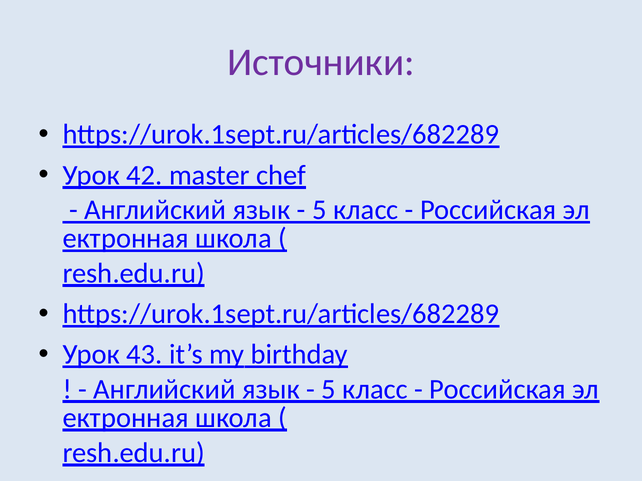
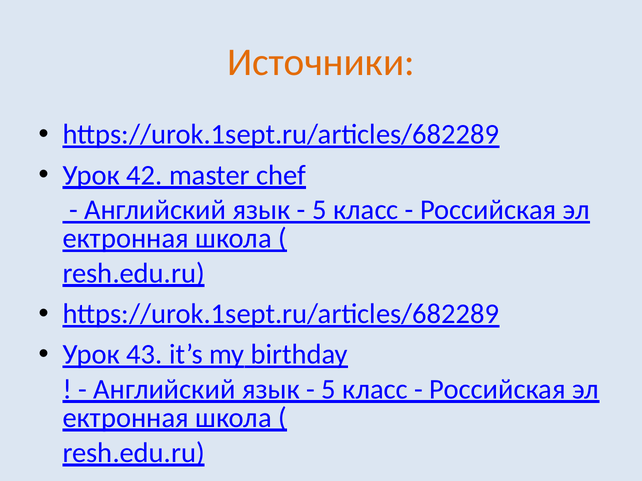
Источники colour: purple -> orange
